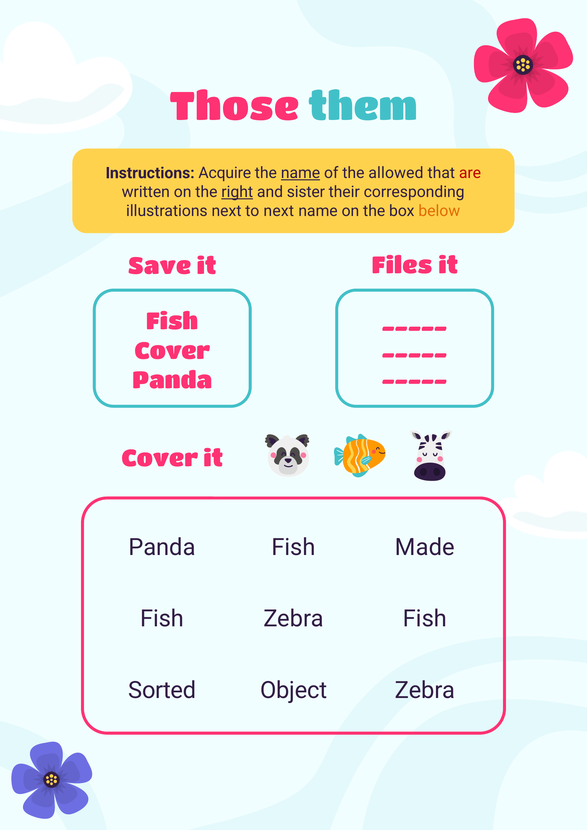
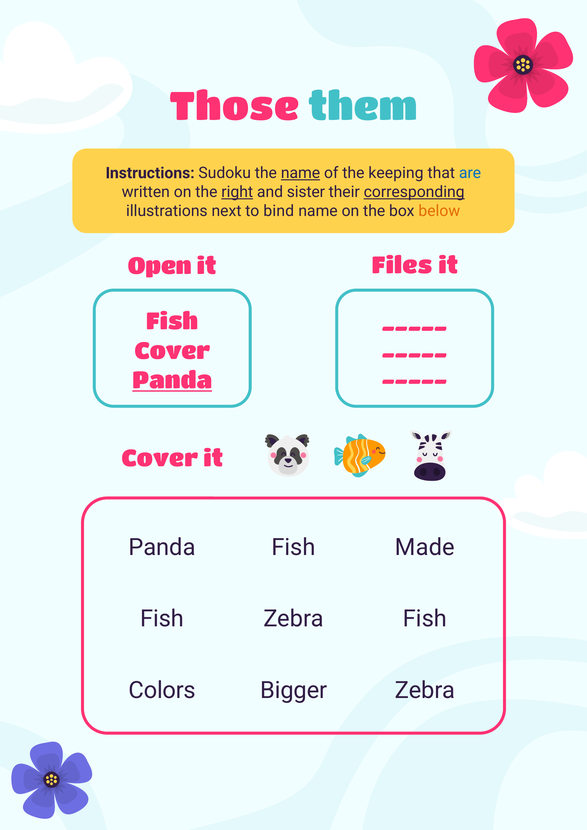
Acquire: Acquire -> Sudoku
allowed: allowed -> keeping
are colour: red -> blue
corresponding underline: none -> present
to next: next -> bind
Save: Save -> Open
Panda at (172, 381) underline: none -> present
Sorted: Sorted -> Colors
Object: Object -> Bigger
